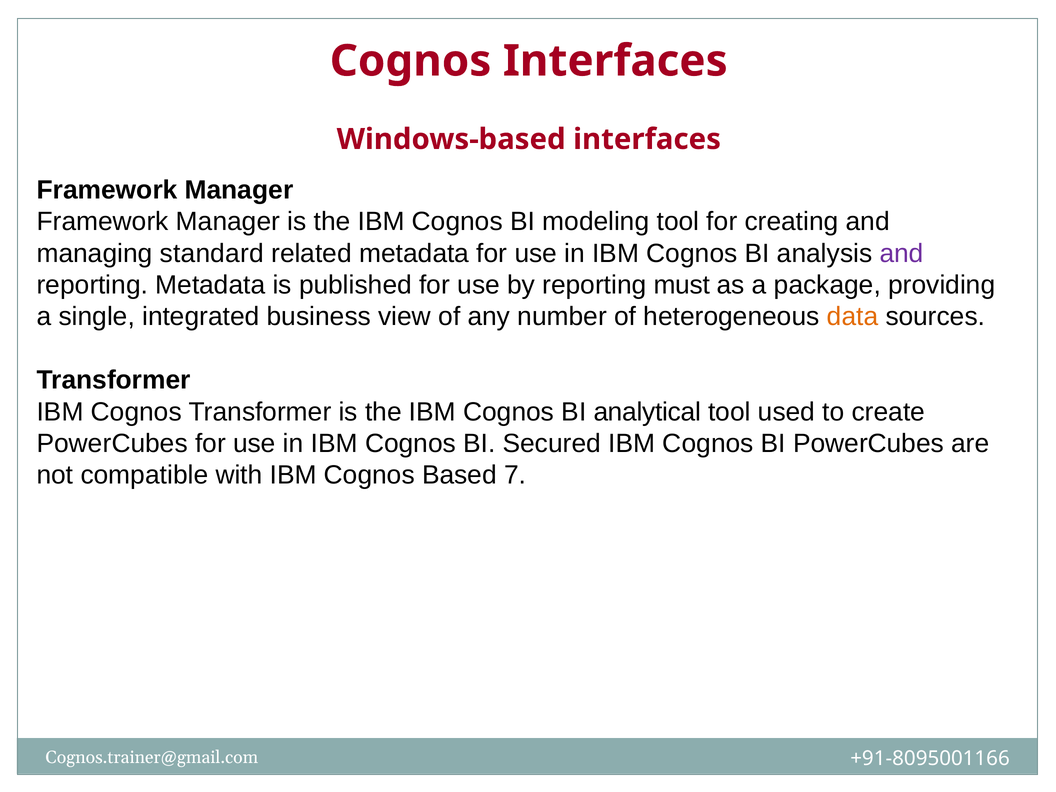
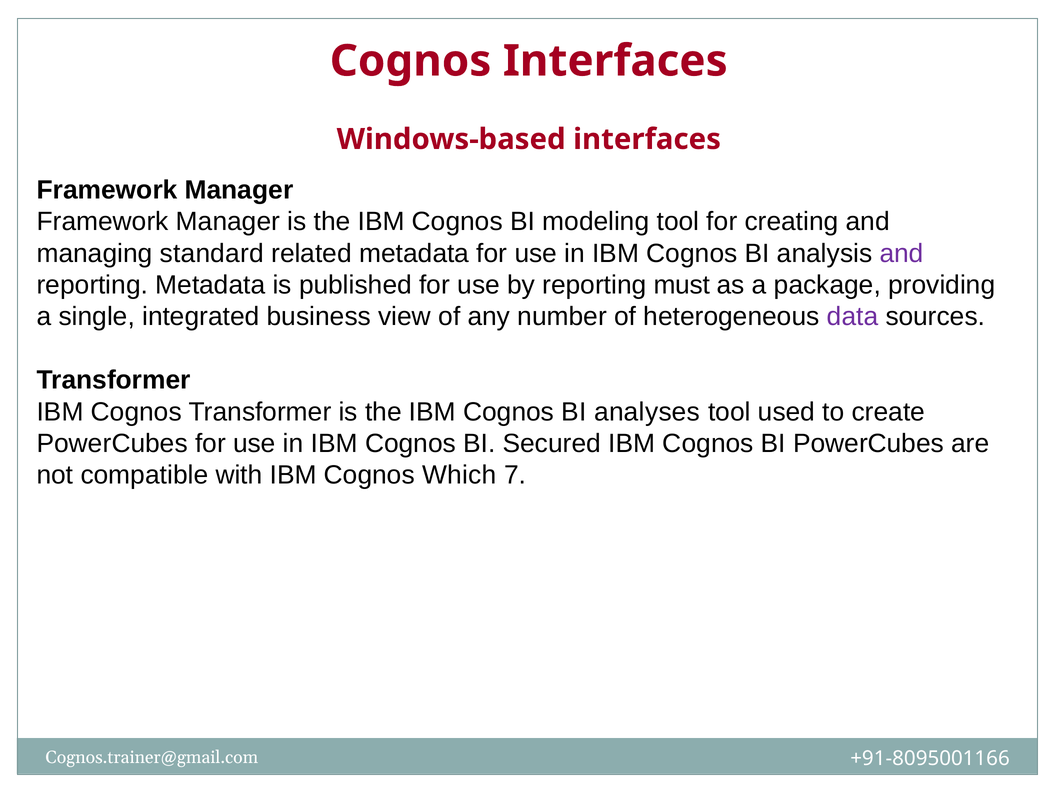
data colour: orange -> purple
analytical: analytical -> analyses
Based: Based -> Which
